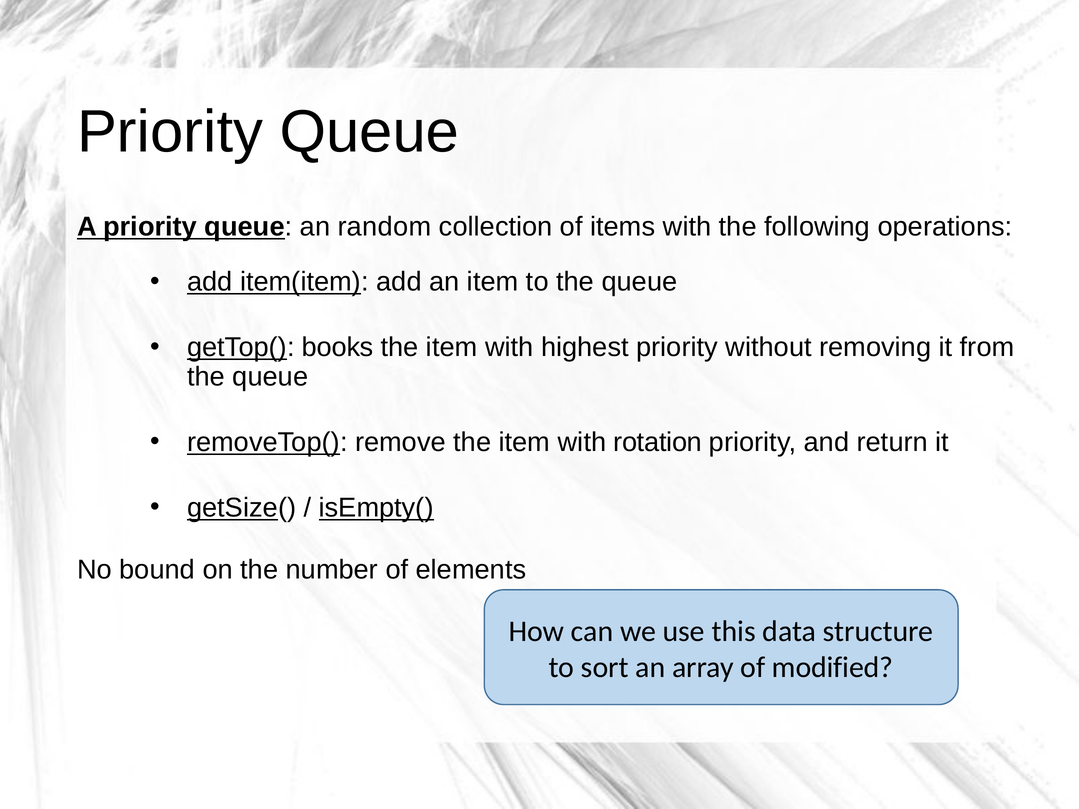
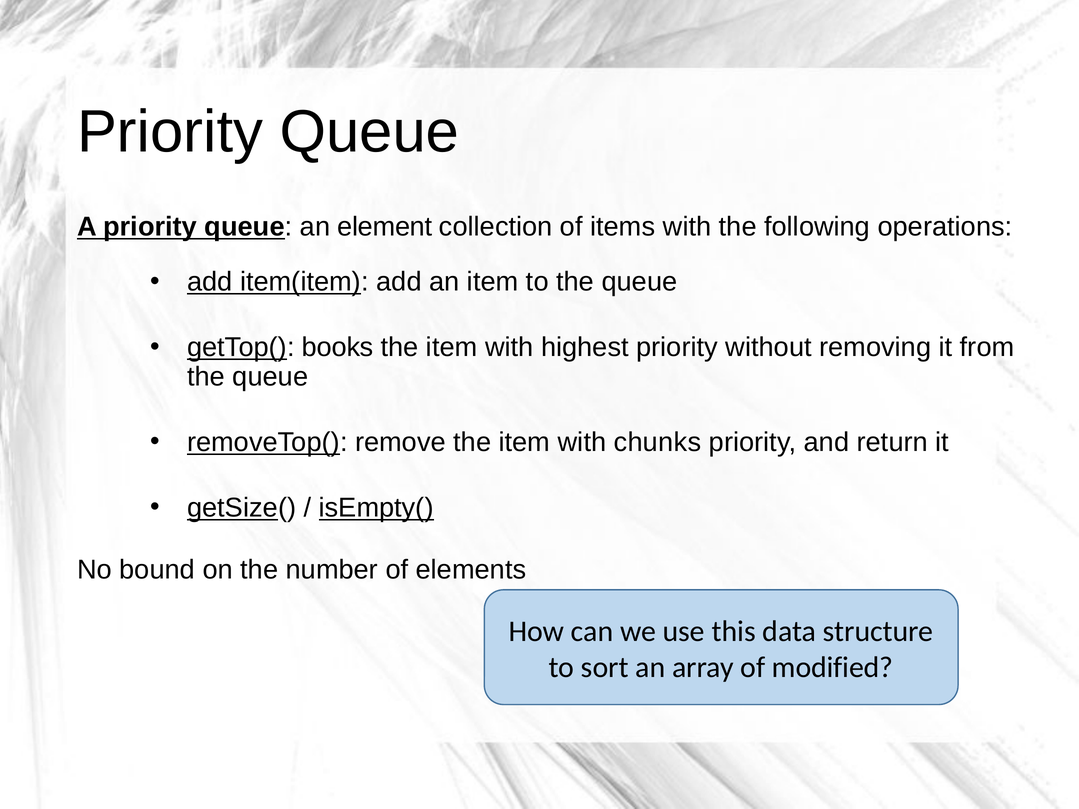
random: random -> element
rotation: rotation -> chunks
